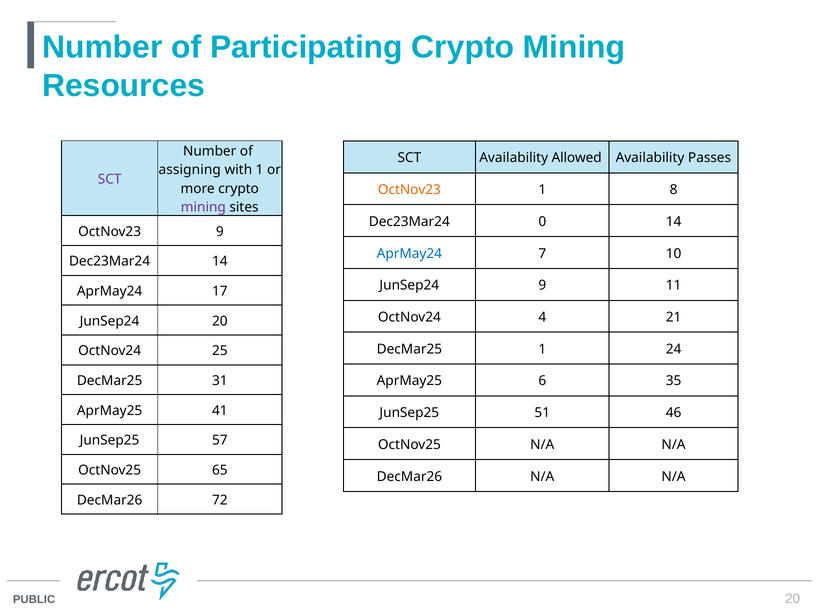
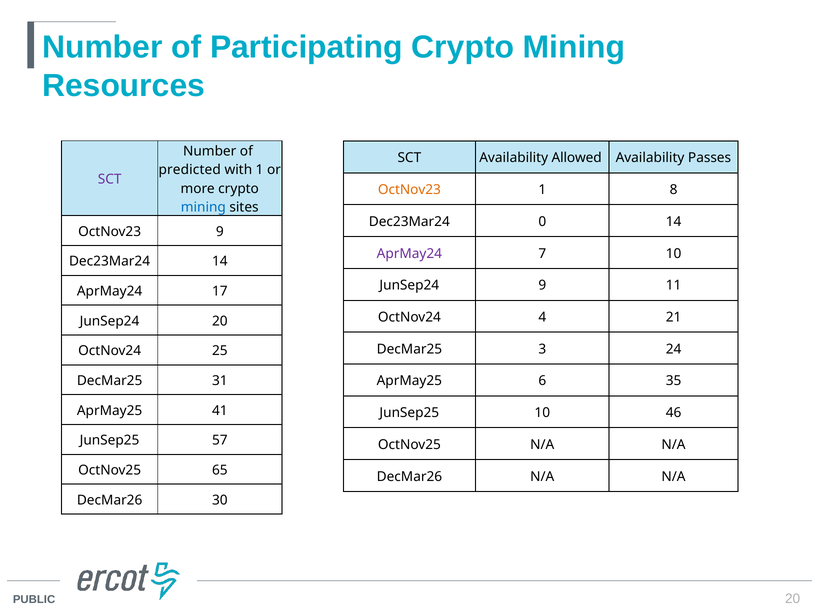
assigning: assigning -> predicted
mining at (203, 207) colour: purple -> blue
AprMay24 at (409, 254) colour: blue -> purple
DecMar25 1: 1 -> 3
JunSep25 51: 51 -> 10
72: 72 -> 30
